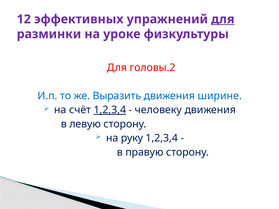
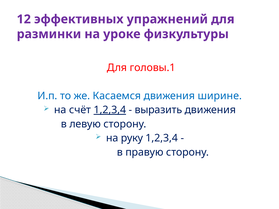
для at (223, 19) underline: present -> none
головы.2: головы.2 -> головы.1
Выразить: Выразить -> Касаемся
человеку: человеку -> выразить
